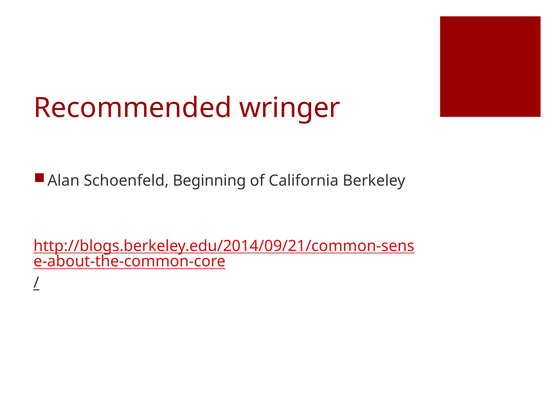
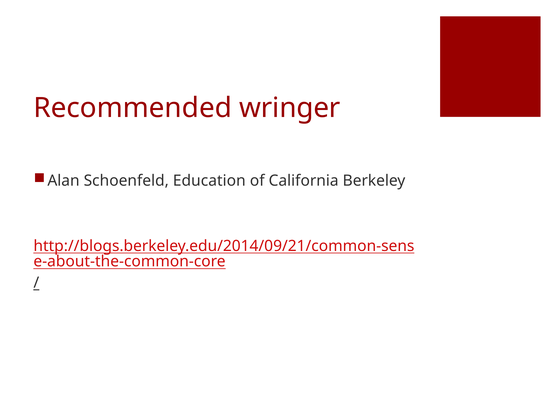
Beginning: Beginning -> Education
